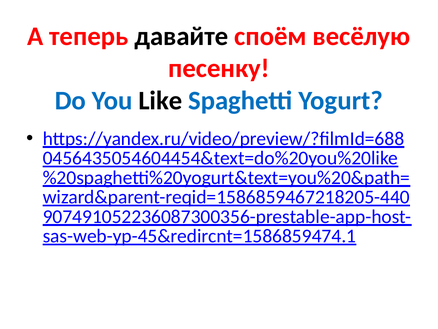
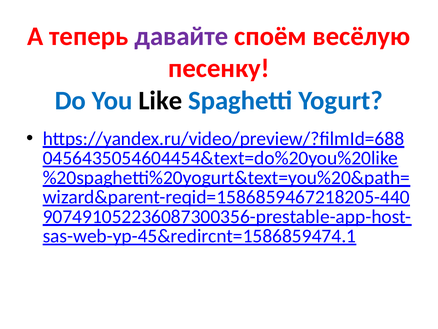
давайте colour: black -> purple
